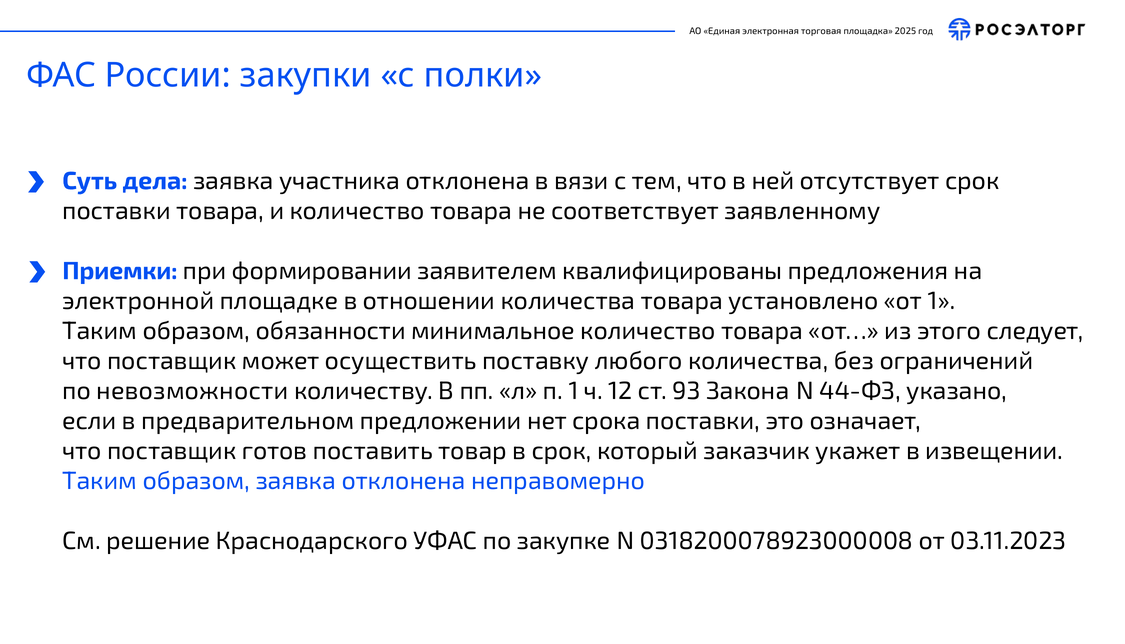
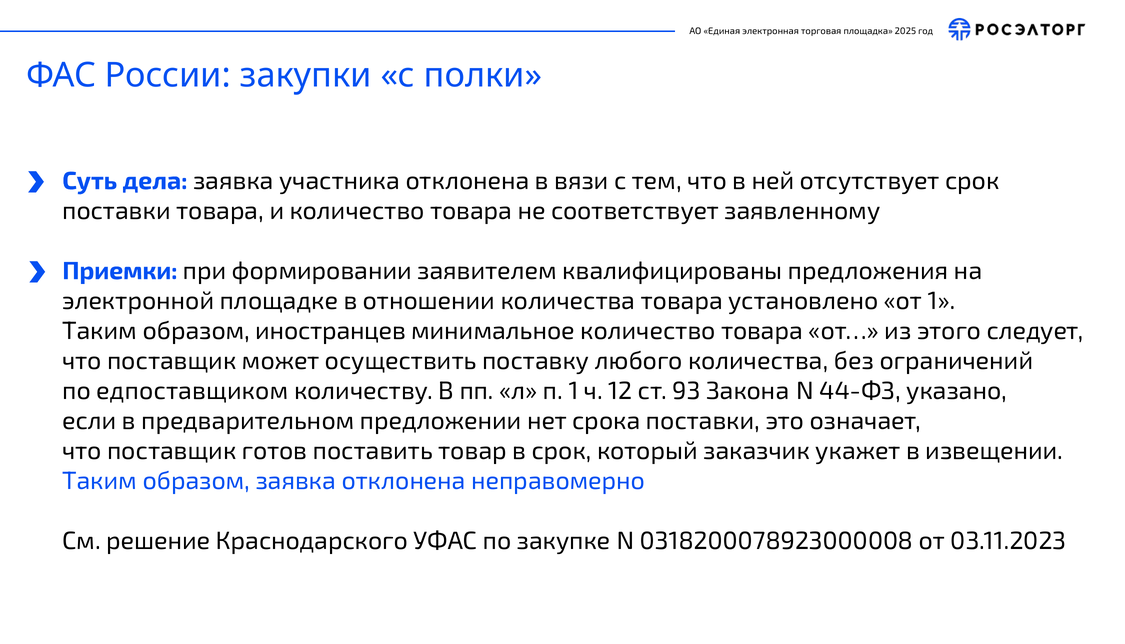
обязанности: обязанности -> иностранцев
невозможности: невозможности -> едпоставщиком
